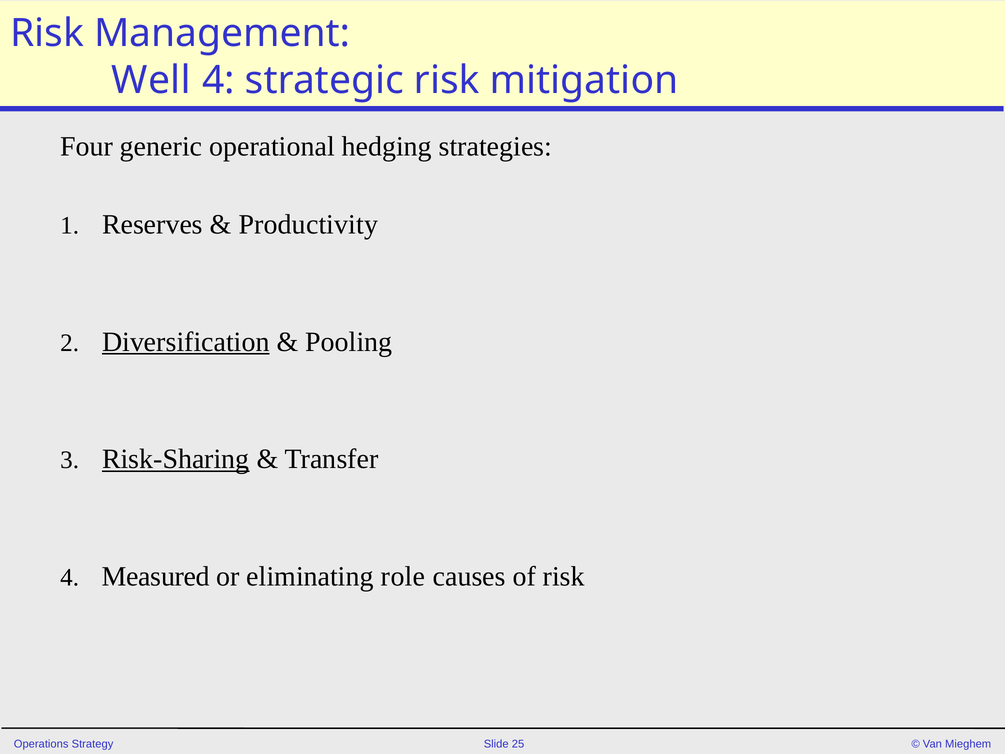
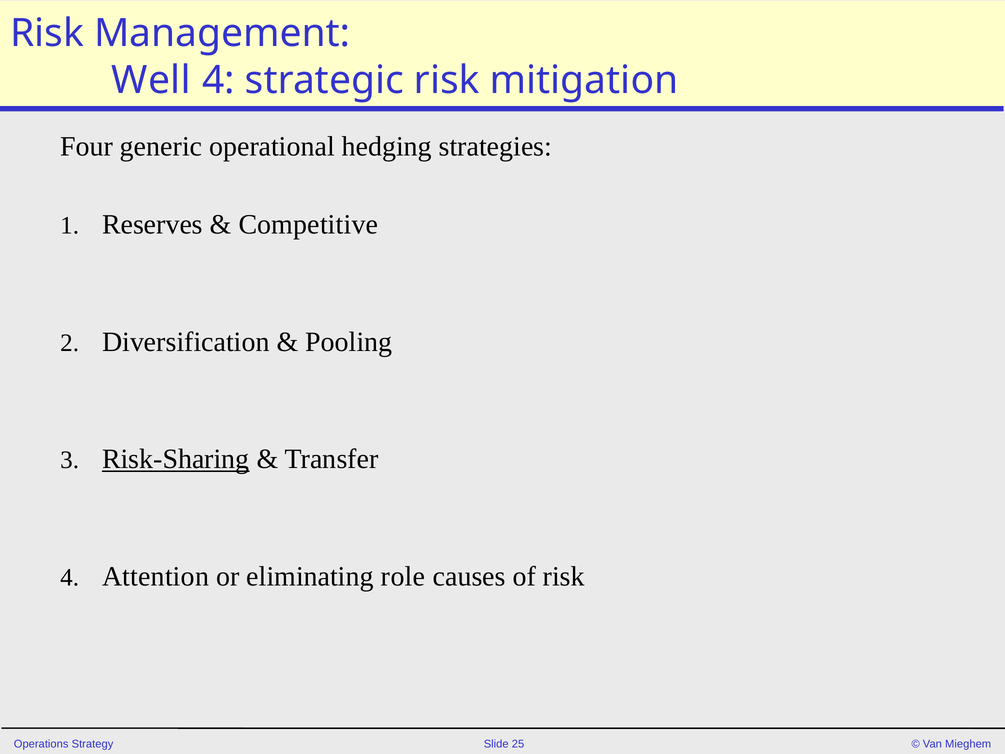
Productivity: Productivity -> Competitive
Diversification underline: present -> none
Measured: Measured -> Attention
